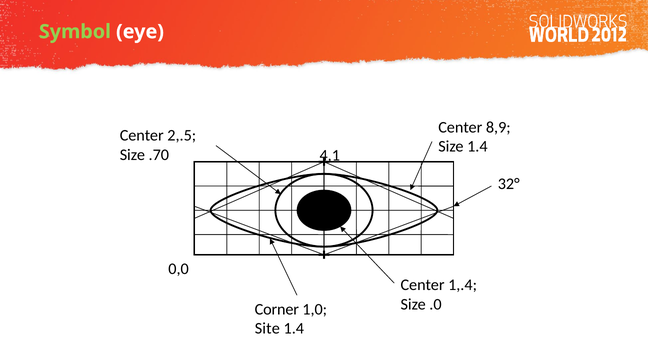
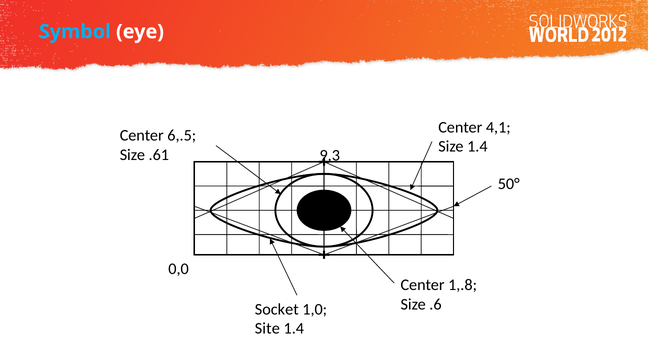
Symbol colour: light green -> light blue
8,9: 8,9 -> 4,1
2,.5: 2,.5 -> 6,.5
.70: .70 -> .61
4,1: 4,1 -> 9,3
32°: 32° -> 50°
1,.4: 1,.4 -> 1,.8
.0: .0 -> .6
Corner: Corner -> Socket
